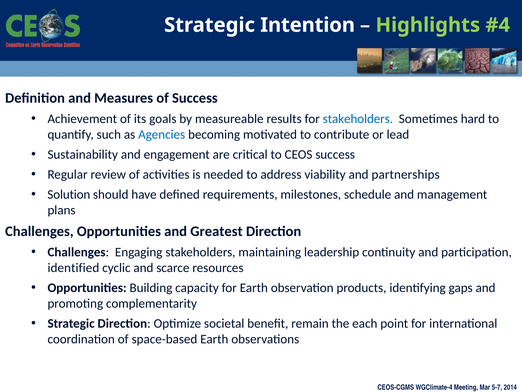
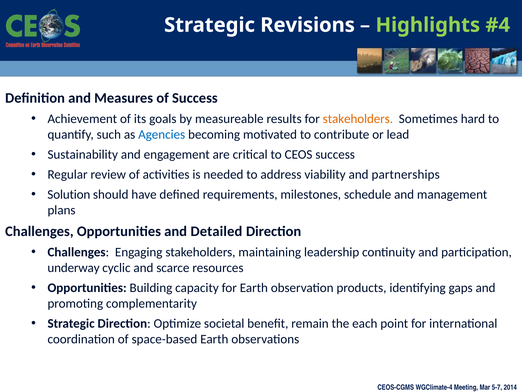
Intention: Intention -> Revisions
stakeholders at (358, 119) colour: blue -> orange
Greatest: Greatest -> Detailed
identified: identified -> underway
